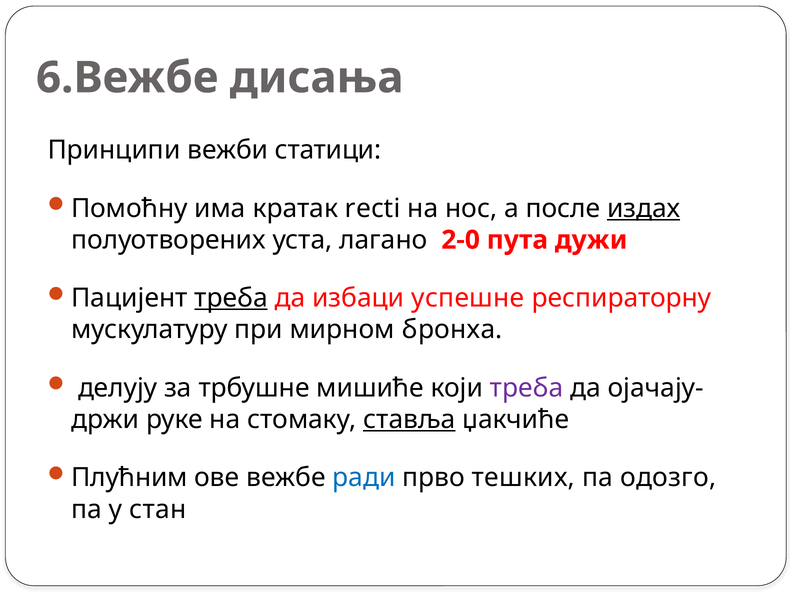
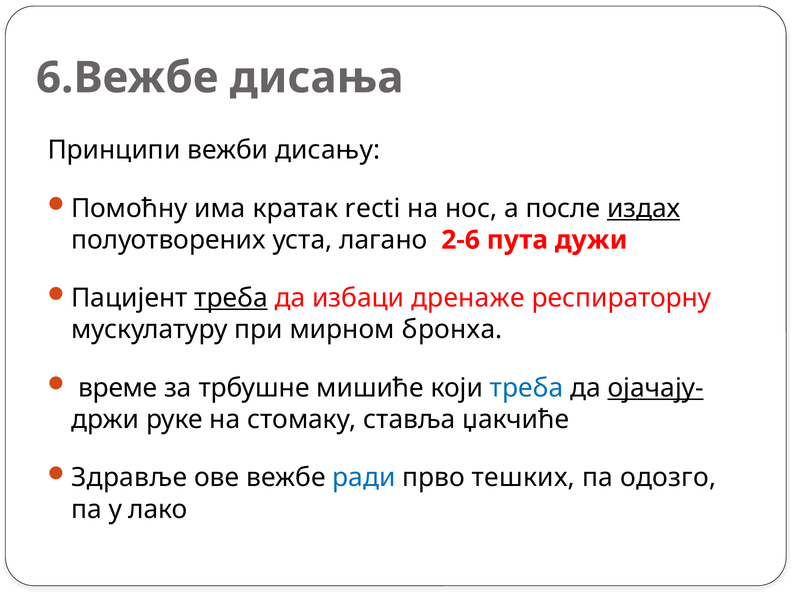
статици: статици -> дисању
2-0: 2-0 -> 2-6
успешне: успешне -> дренаже
делују: делују -> време
треба at (527, 388) colour: purple -> blue
ојачају- underline: none -> present
ставља underline: present -> none
Плућним: Плућним -> Здравље
стан: стан -> лако
